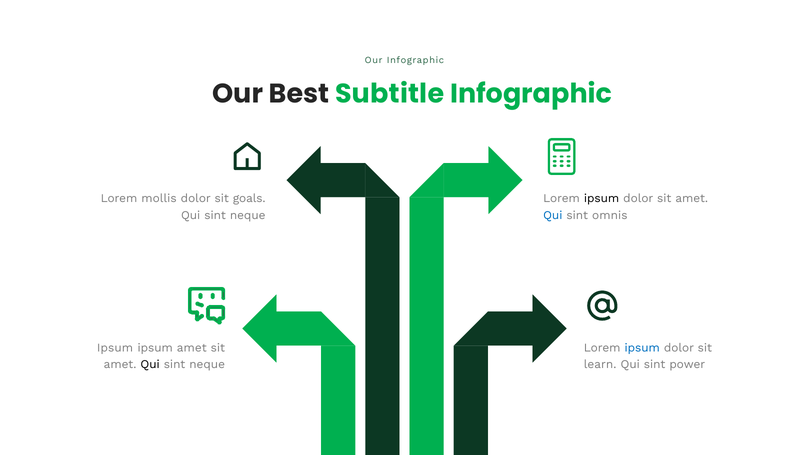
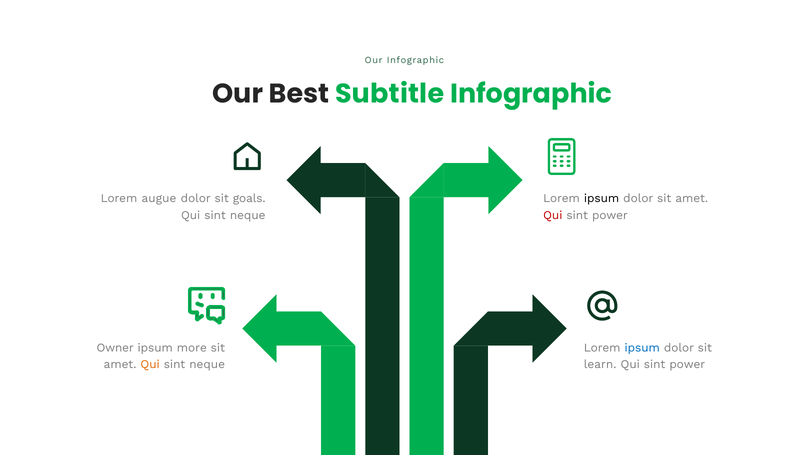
mollis: mollis -> augue
Qui at (553, 216) colour: blue -> red
omnis at (610, 216): omnis -> power
Ipsum at (115, 348): Ipsum -> Owner
ipsum amet: amet -> more
Qui at (150, 365) colour: black -> orange
